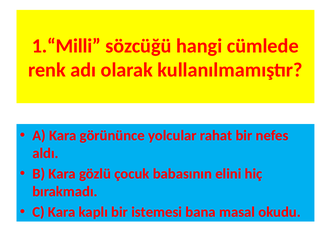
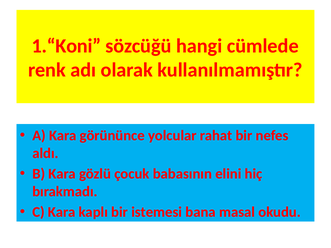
1.“Milli: 1.“Milli -> 1.“Koni
